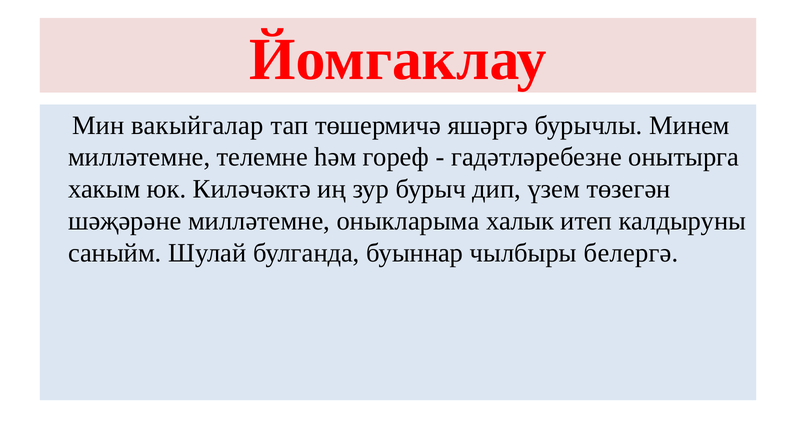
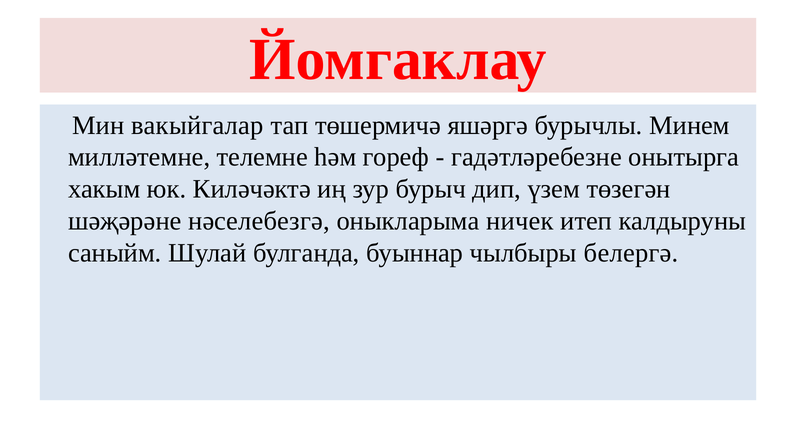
шәҗәрәне милләтемне: милләтемне -> нәселебезгә
халык: халык -> ничек
